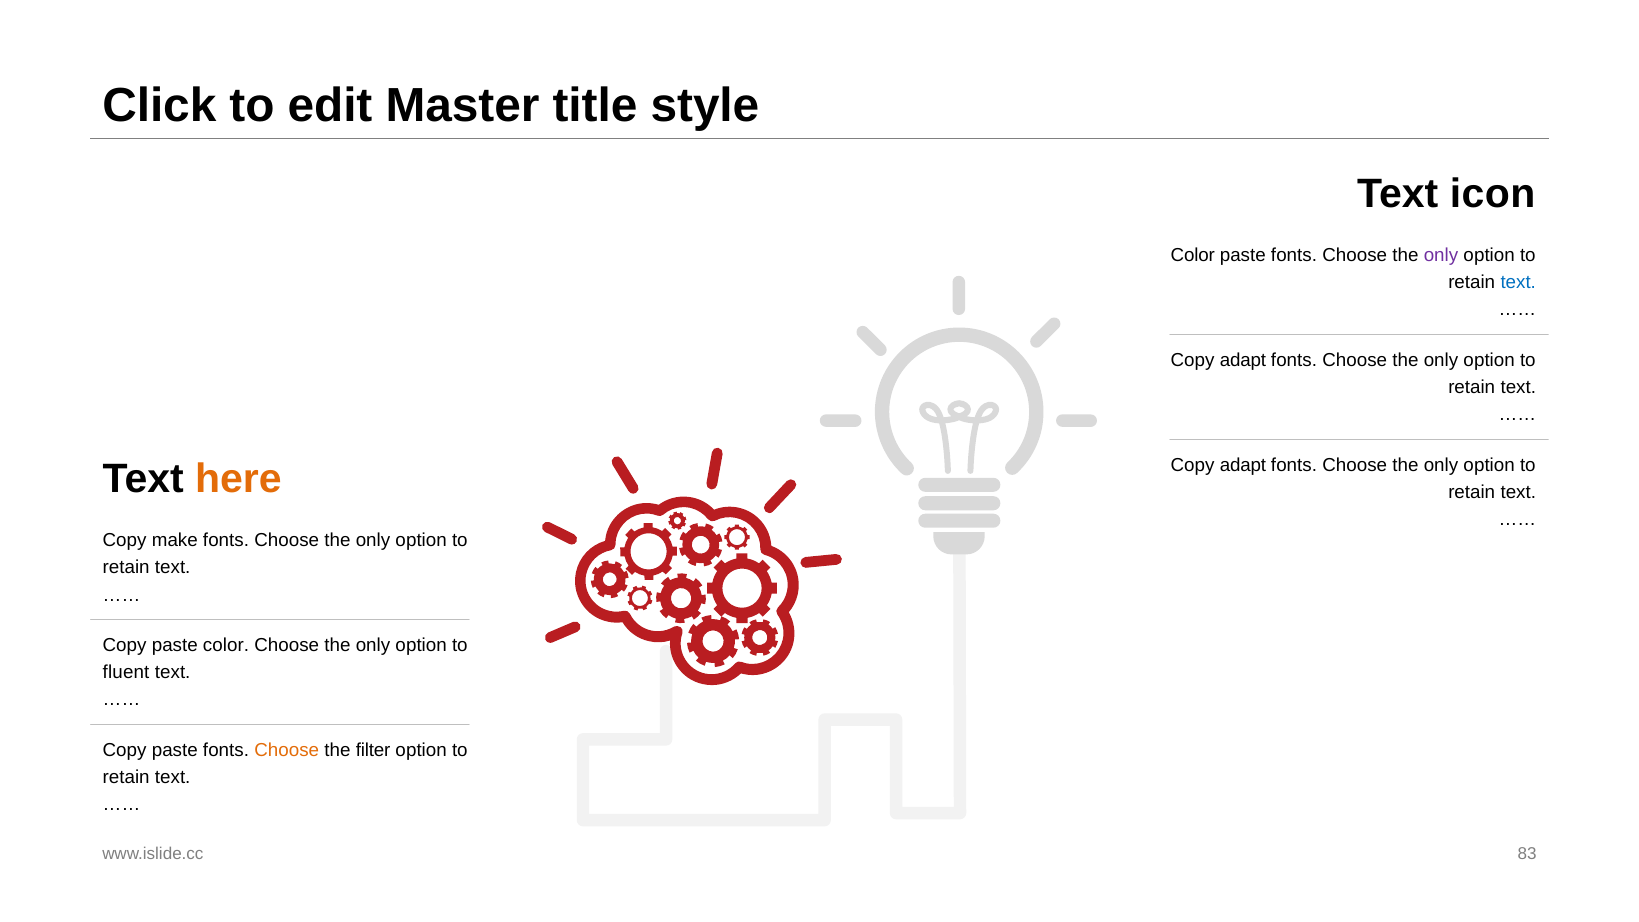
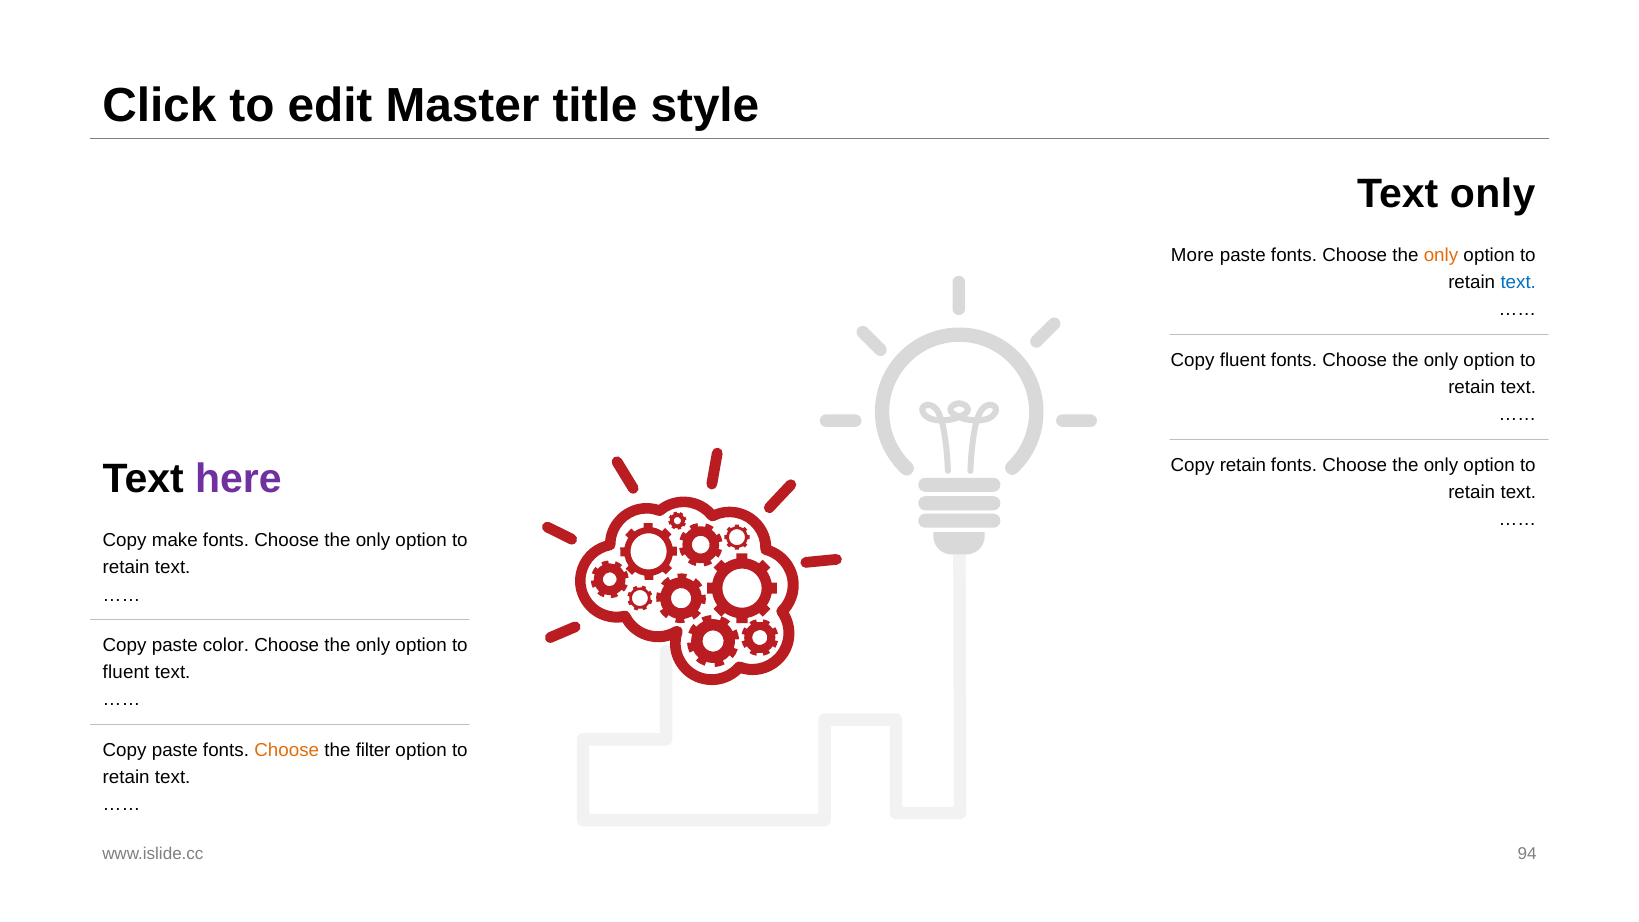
Text icon: icon -> only
Color at (1193, 255): Color -> More
only at (1441, 255) colour: purple -> orange
adapt at (1243, 360): adapt -> fluent
adapt at (1243, 465): adapt -> retain
here colour: orange -> purple
83: 83 -> 94
